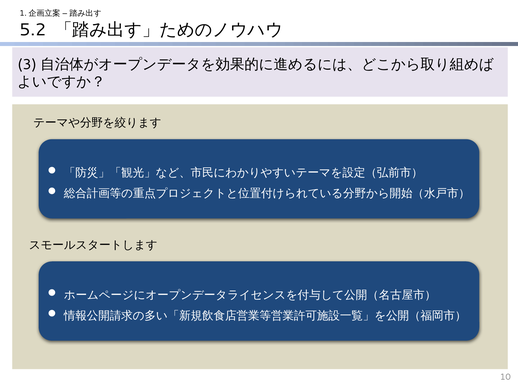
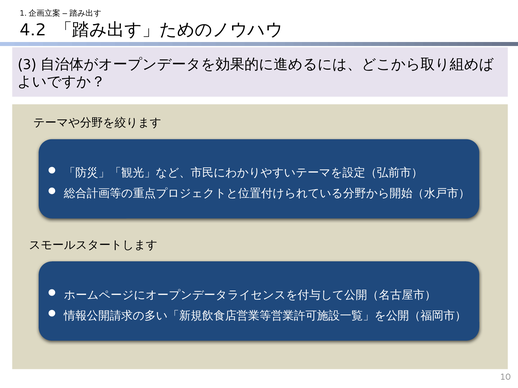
5.2: 5.2 -> 4.2
